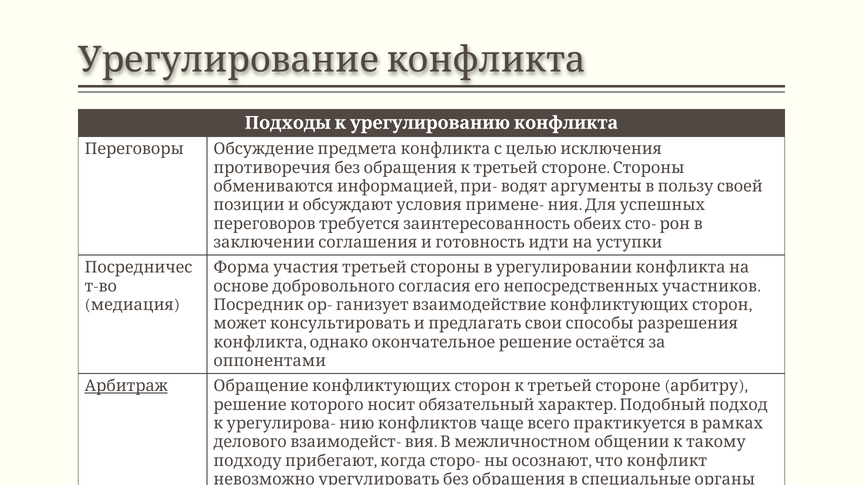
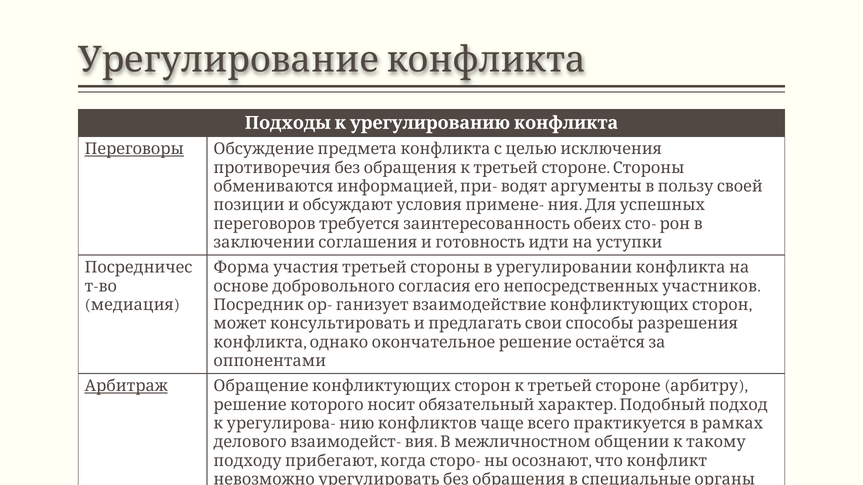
Переговоры underline: none -> present
